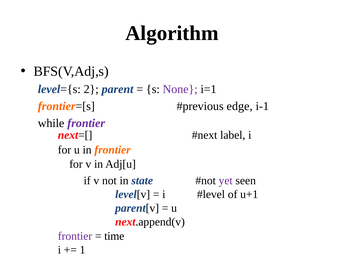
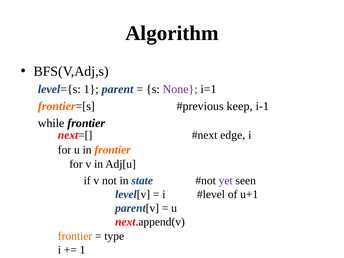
level={s 2: 2 -> 1
edge: edge -> keep
frontier at (86, 123) colour: purple -> black
label: label -> edge
frontier at (75, 236) colour: purple -> orange
time: time -> type
